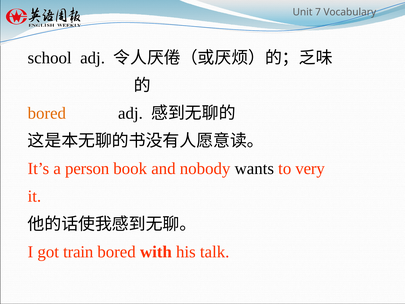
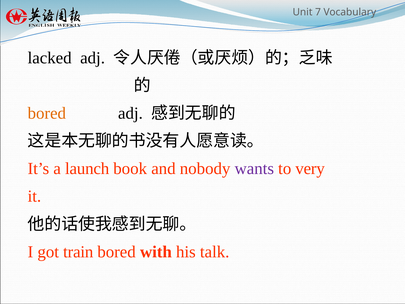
school: school -> lacked
person: person -> launch
wants colour: black -> purple
